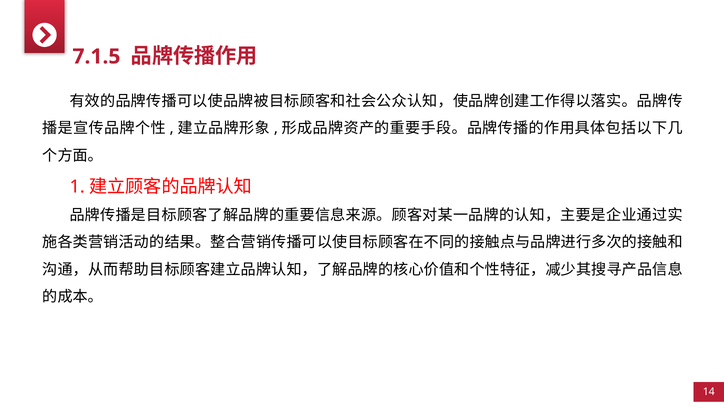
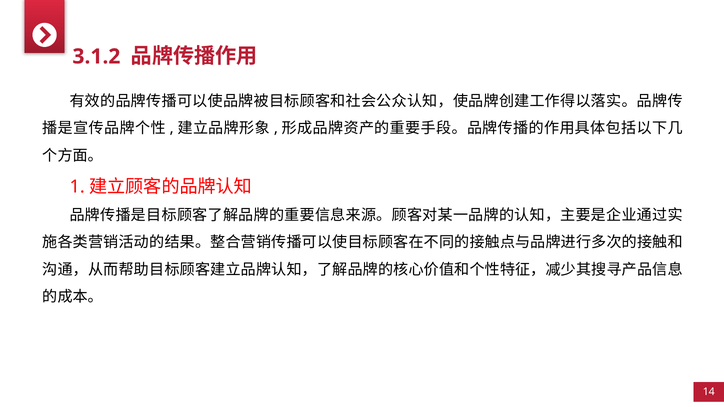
7.1.5: 7.1.5 -> 3.1.2
